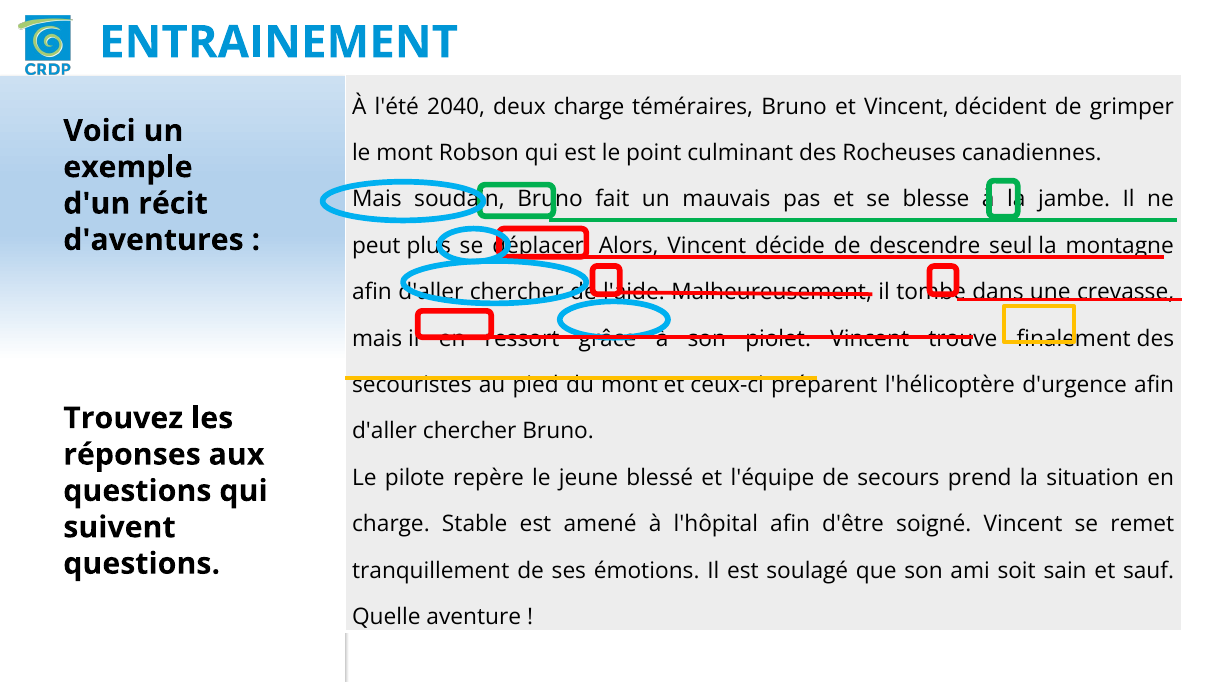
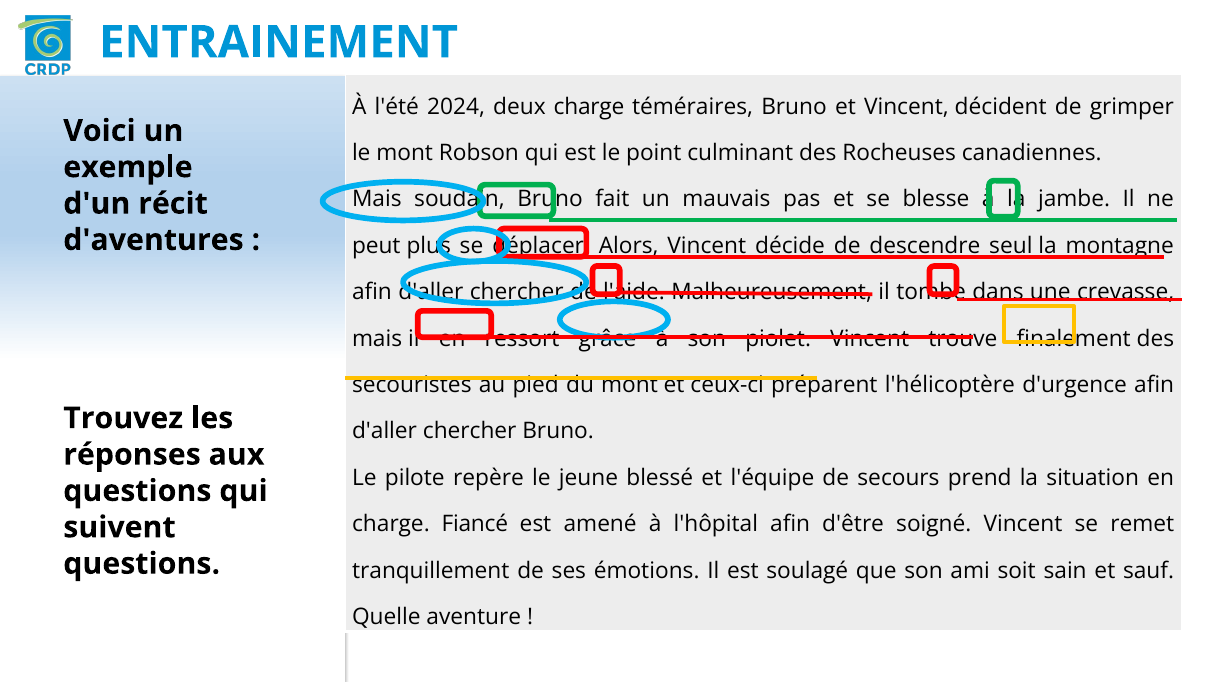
2040: 2040 -> 2024
Stable: Stable -> Fiancé
